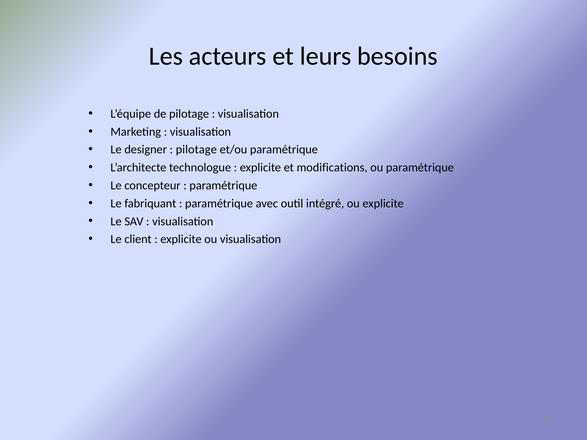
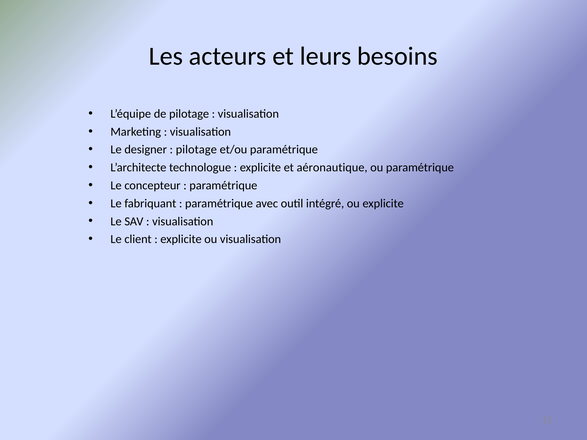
modifications: modifications -> aéronautique
